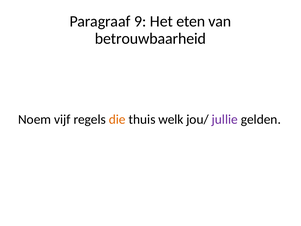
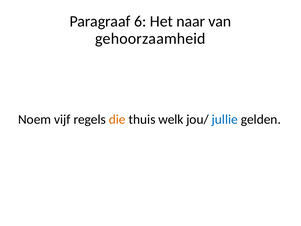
9: 9 -> 6
eten: eten -> naar
betrouwbaarheid: betrouwbaarheid -> gehoorzaamheid
jullie colour: purple -> blue
